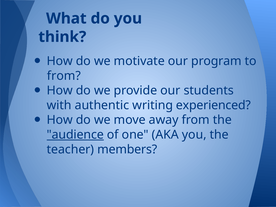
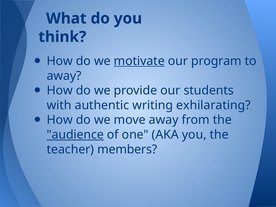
motivate underline: none -> present
from at (64, 76): from -> away
experienced: experienced -> exhilarating
